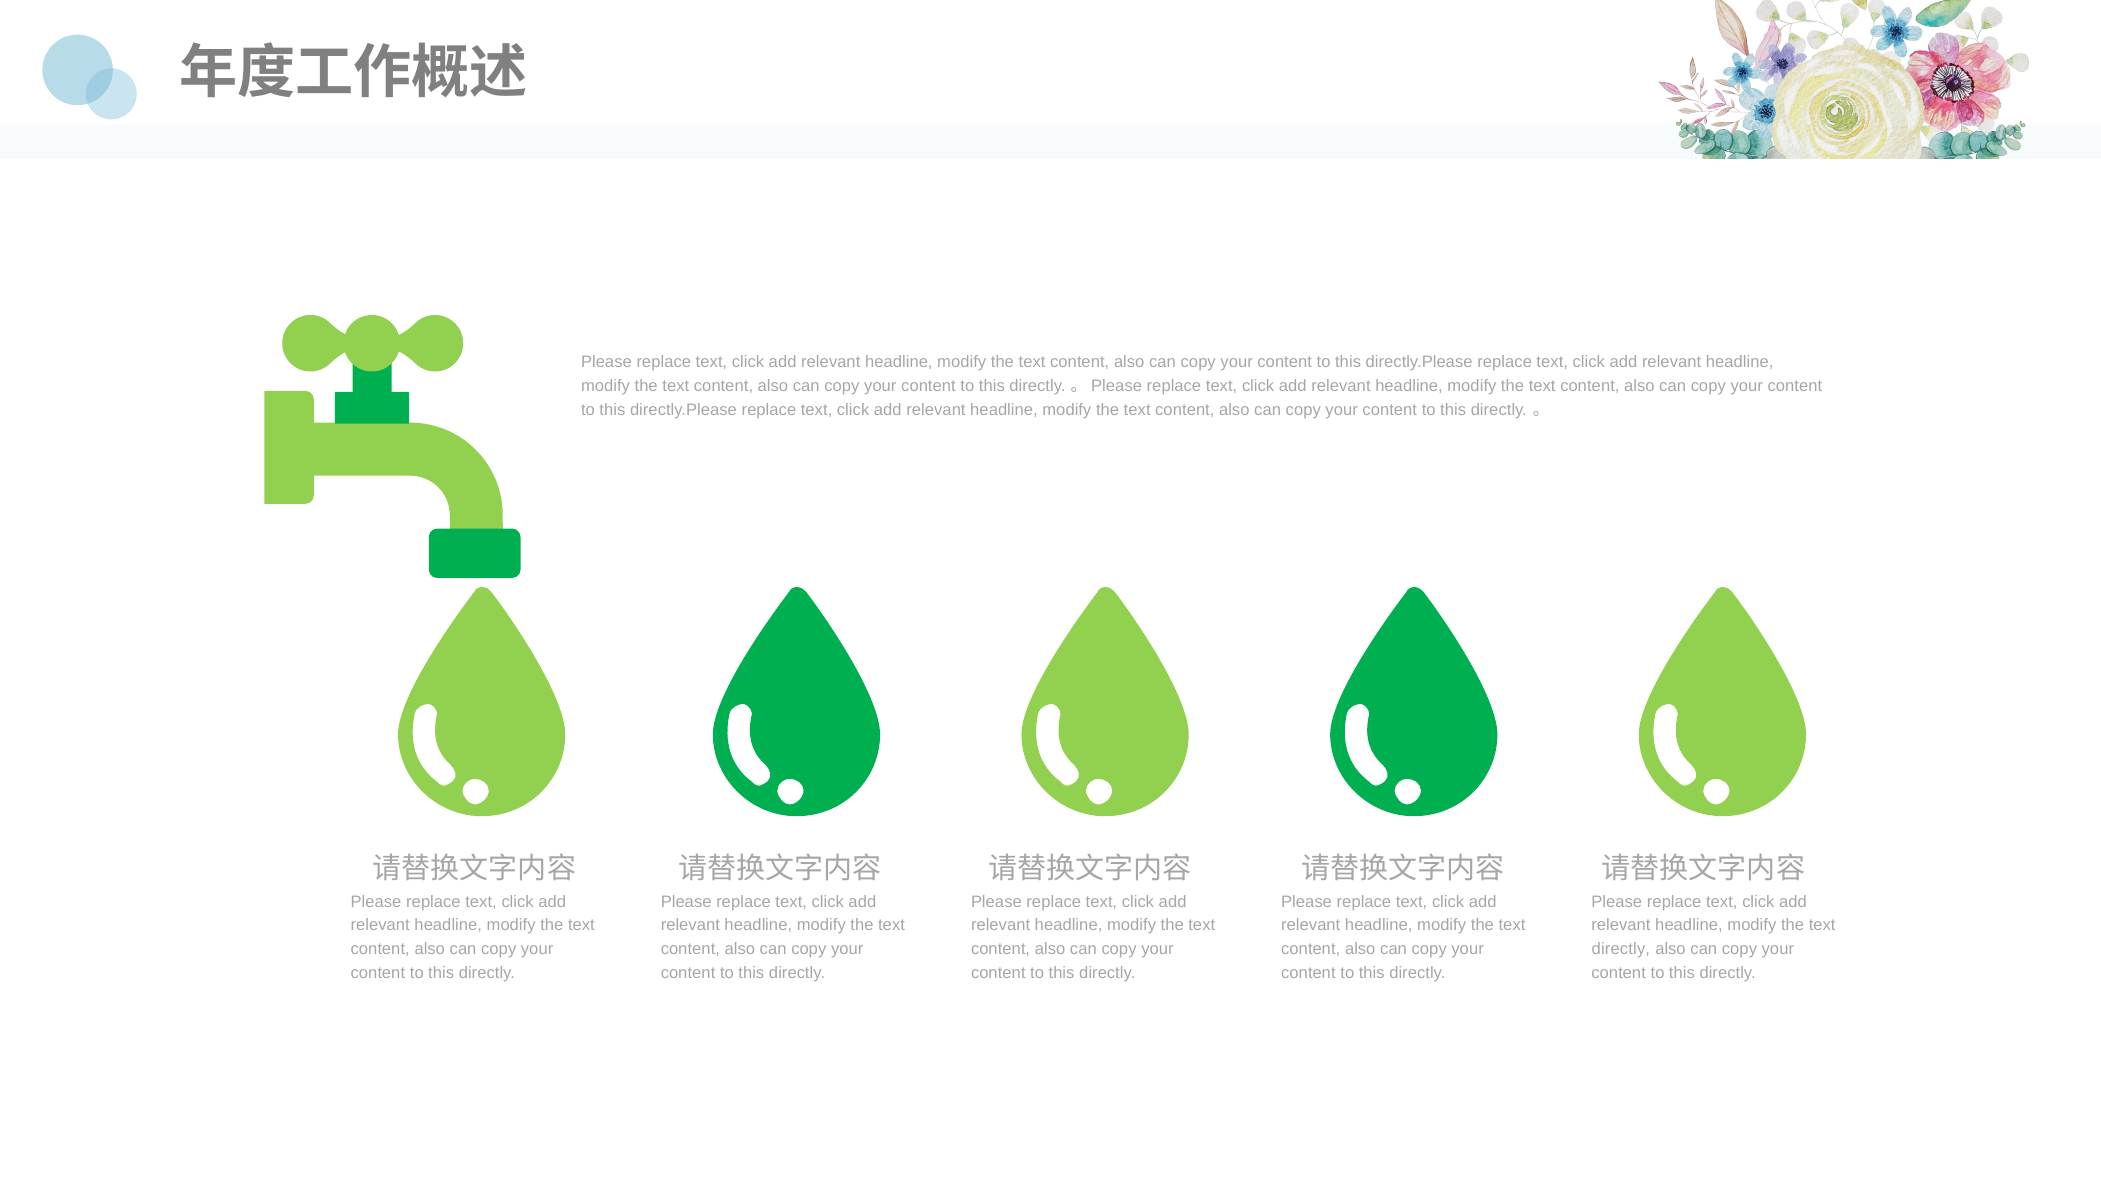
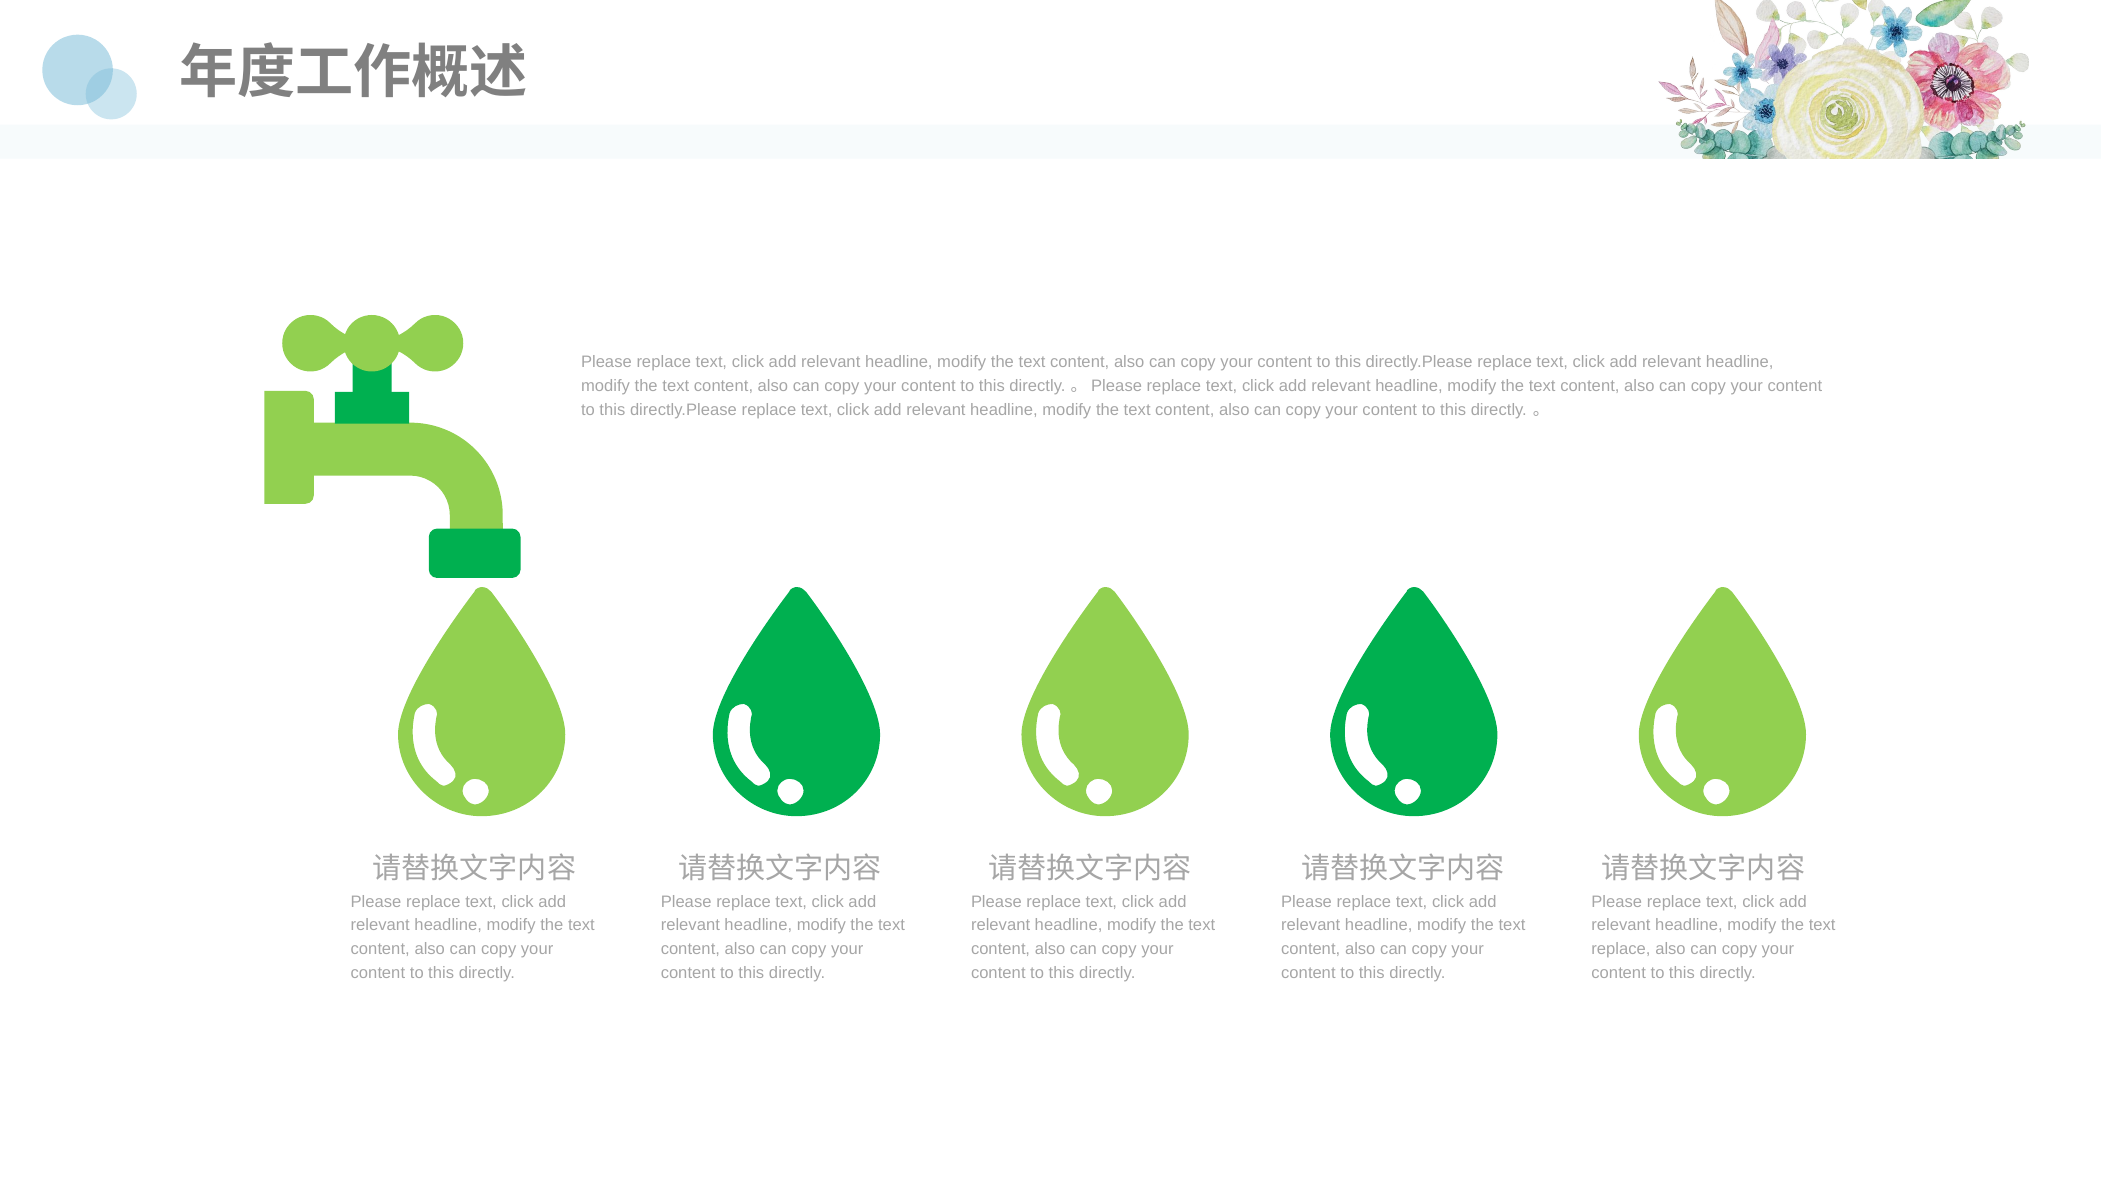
directly at (1621, 949): directly -> replace
